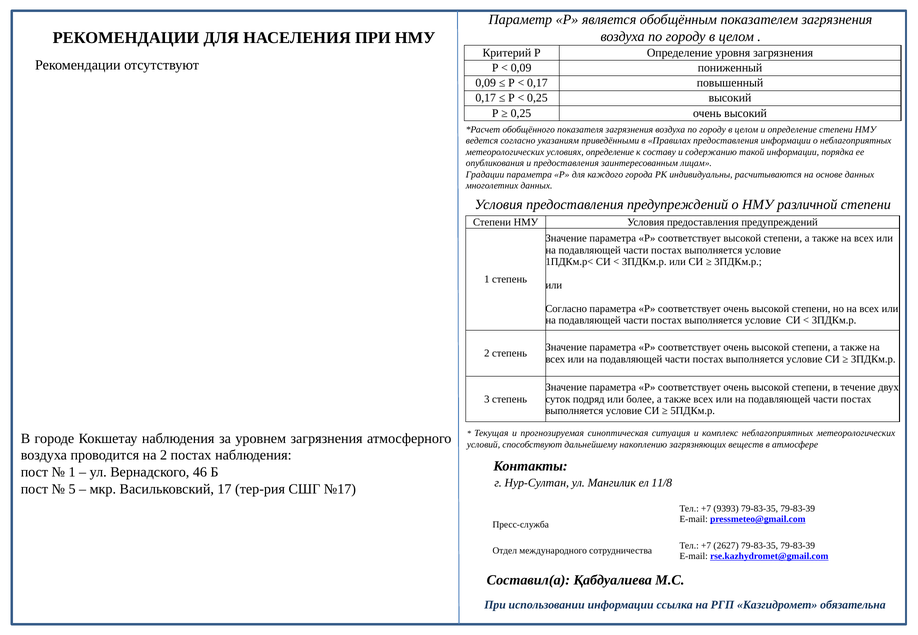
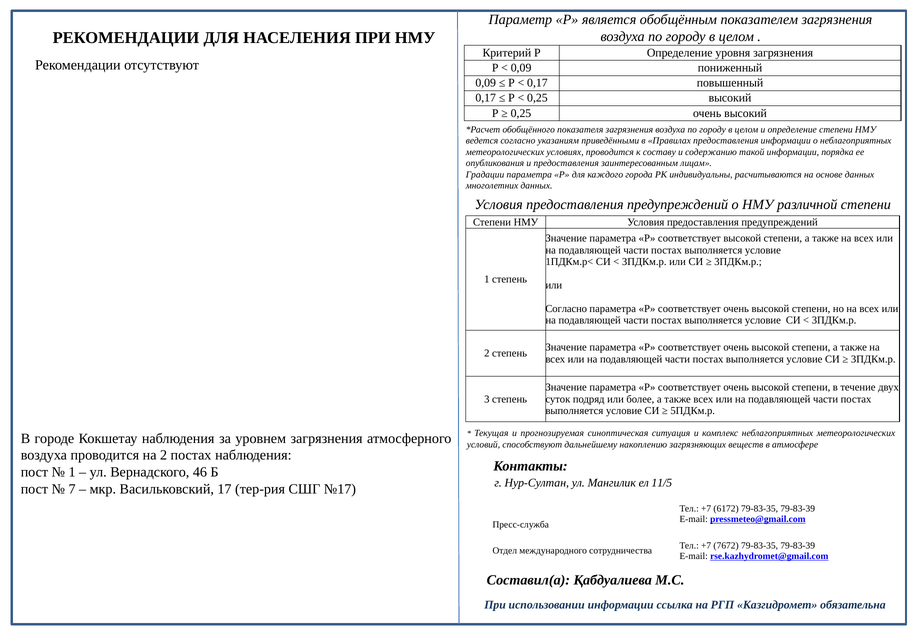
условиях определение: определение -> проводится
11/8: 11/8 -> 11/5
5: 5 -> 7
9393: 9393 -> 6172
2627: 2627 -> 7672
